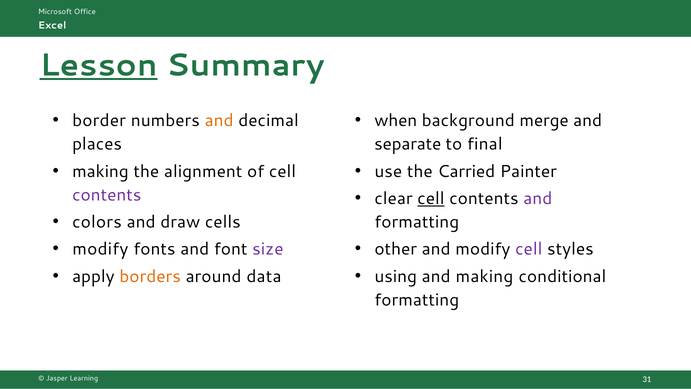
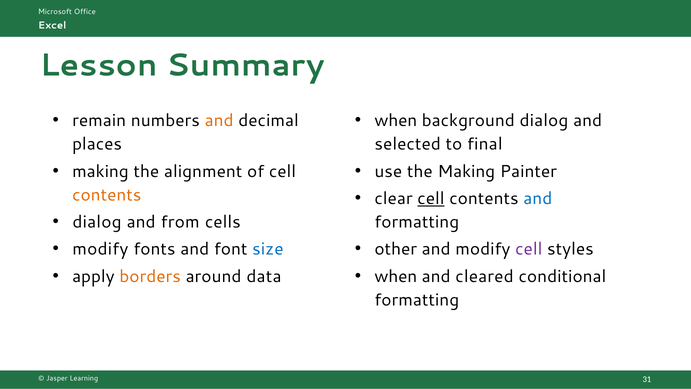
Lesson underline: present -> none
border: border -> remain
background merge: merge -> dialog
separate: separate -> selected
the Carried: Carried -> Making
contents at (107, 195) colour: purple -> orange
and at (538, 198) colour: purple -> blue
colors at (97, 222): colors -> dialog
draw: draw -> from
size colour: purple -> blue
using at (396, 276): using -> when
and making: making -> cleared
